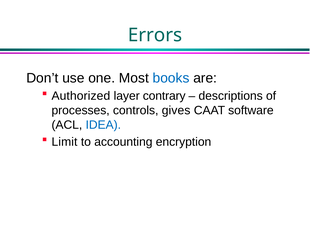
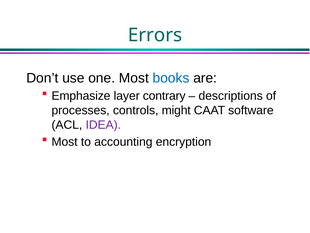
Authorized: Authorized -> Emphasize
gives: gives -> might
IDEA colour: blue -> purple
Limit at (64, 142): Limit -> Most
